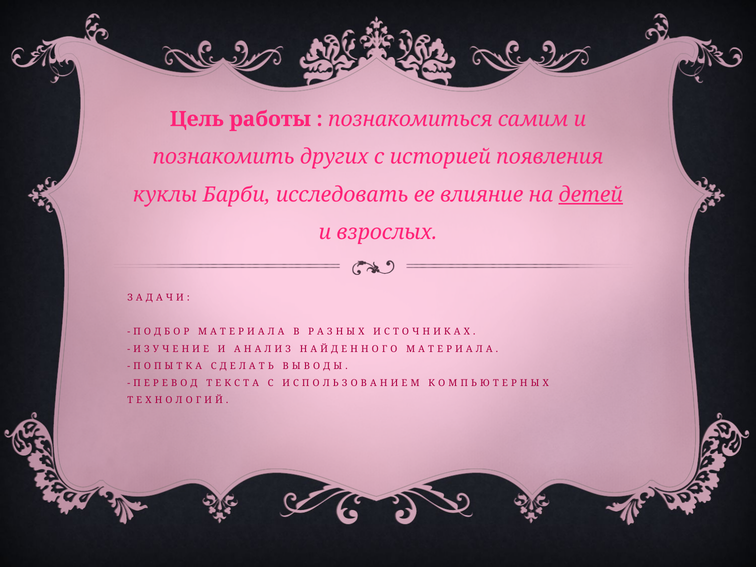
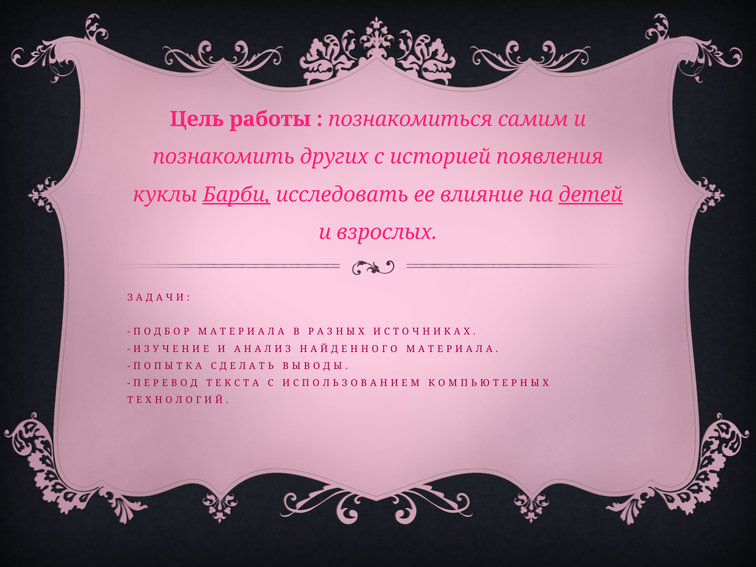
Барби underline: none -> present
